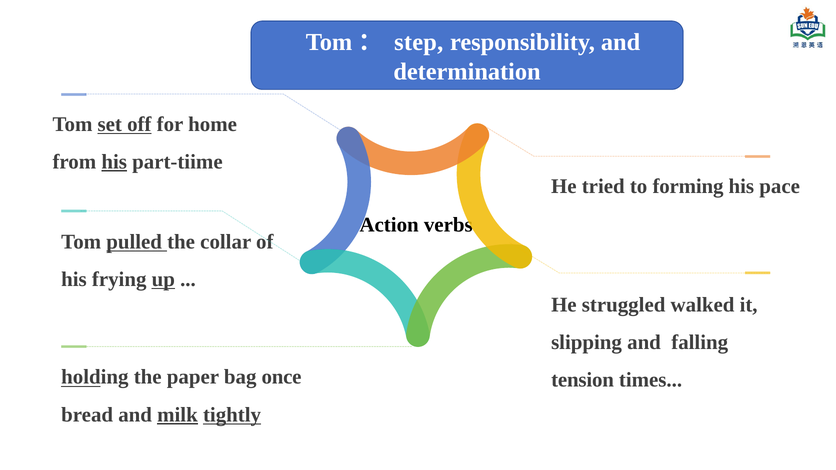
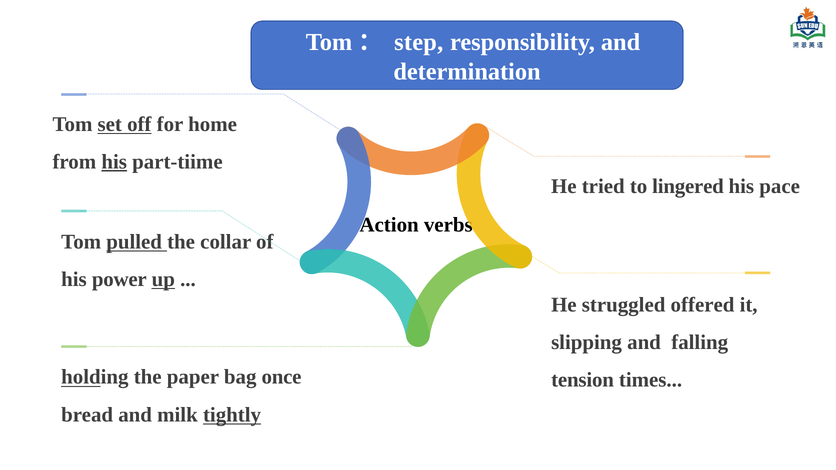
forming: forming -> lingered
frying: frying -> power
walked: walked -> offered
milk underline: present -> none
